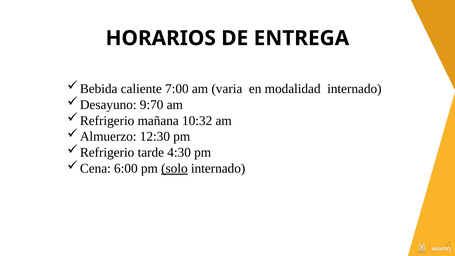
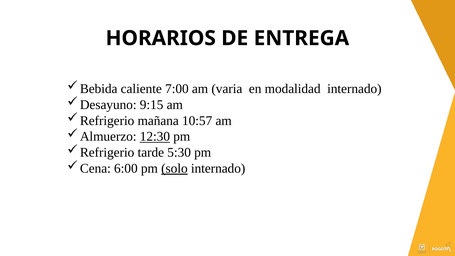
9:70: 9:70 -> 9:15
10:32: 10:32 -> 10:57
12:30 underline: none -> present
4:30: 4:30 -> 5:30
